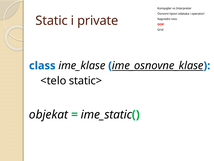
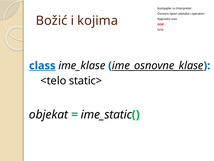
Static: Static -> Božić
private: private -> kojima
class underline: none -> present
